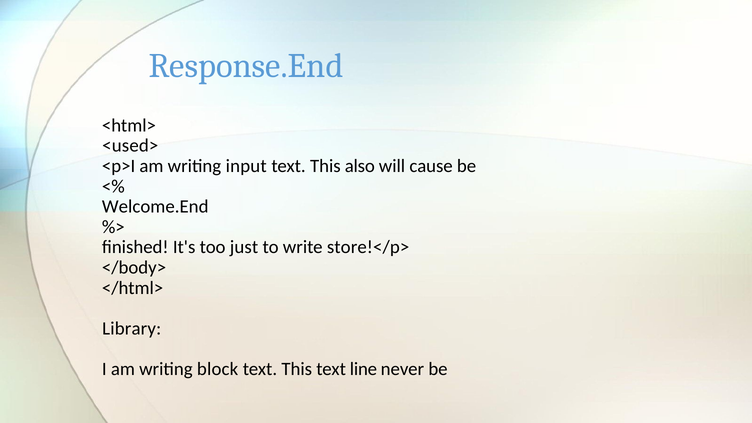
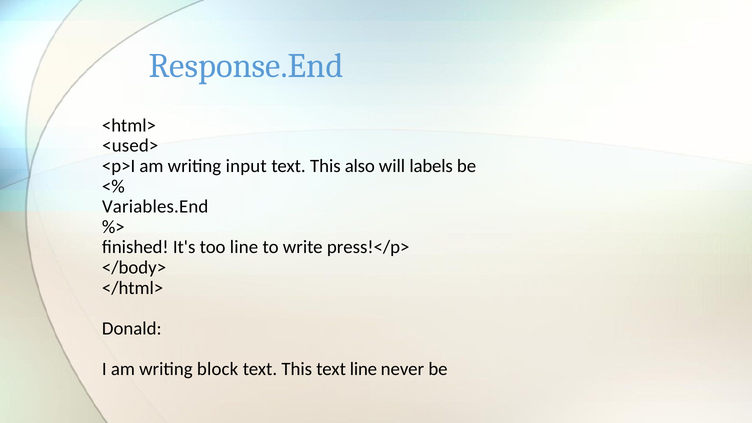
cause: cause -> labels
Welcome.End: Welcome.End -> Variables.End
too just: just -> line
store!</p>: store!</p> -> press!</p>
Library: Library -> Donald
